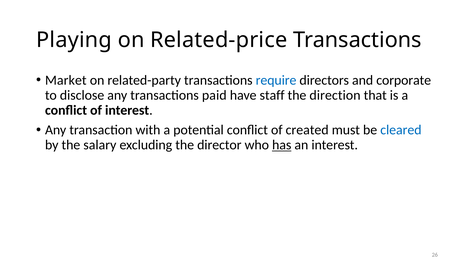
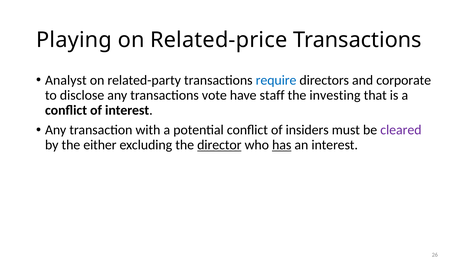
Market: Market -> Analyst
paid: paid -> vote
direction: direction -> investing
created: created -> insiders
cleared colour: blue -> purple
salary: salary -> either
director underline: none -> present
